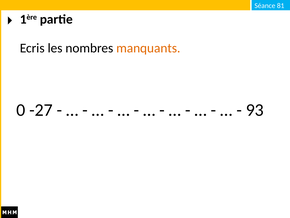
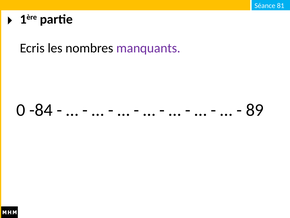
manquants colour: orange -> purple
-27: -27 -> -84
93: 93 -> 89
